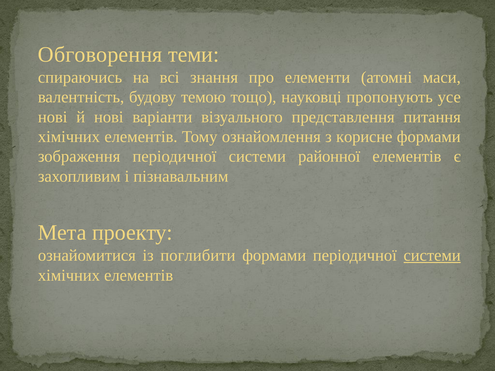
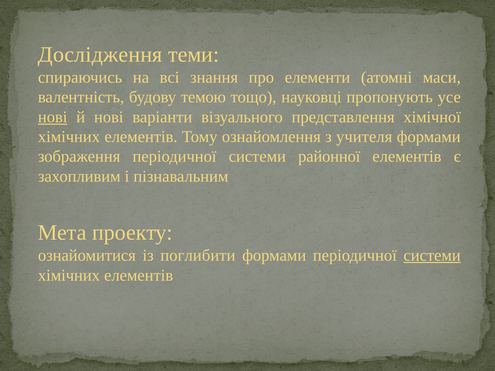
Обговорення: Обговорення -> Дослідження
нові at (53, 117) underline: none -> present
питання: питання -> хімічної
корисне: корисне -> учителя
